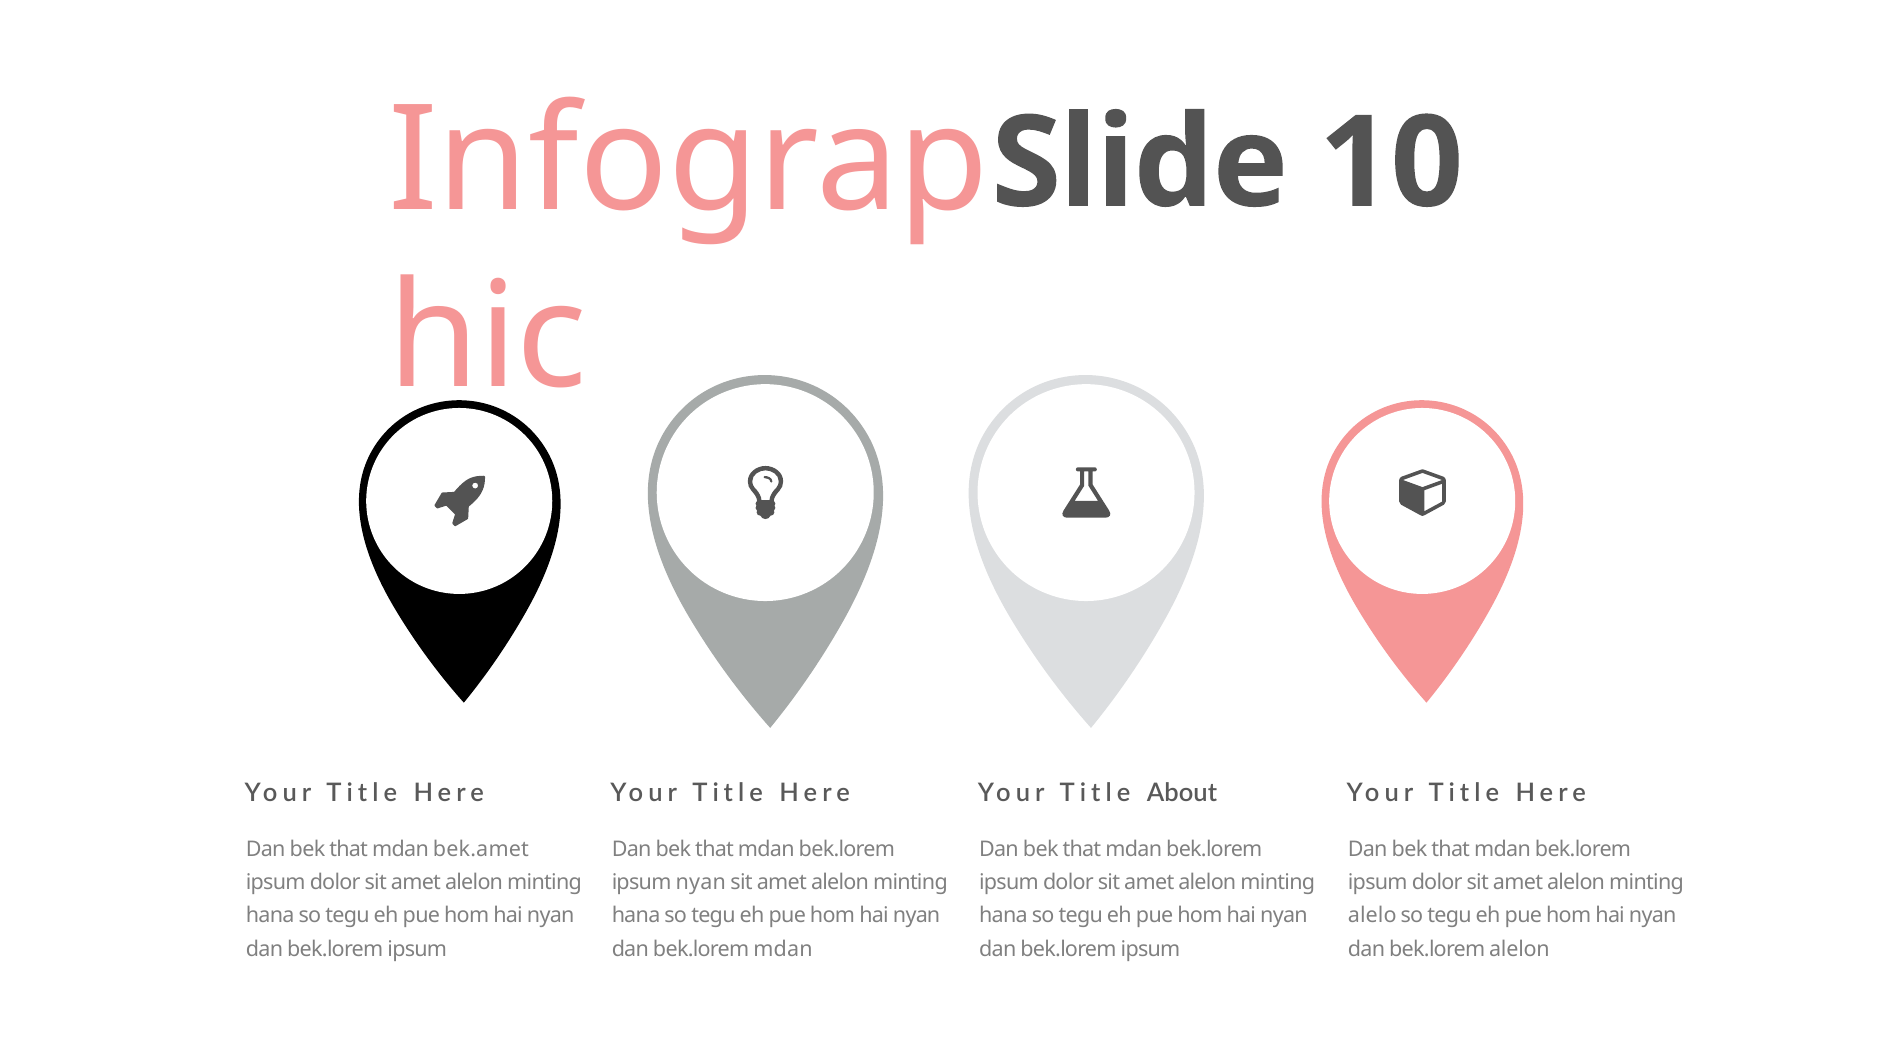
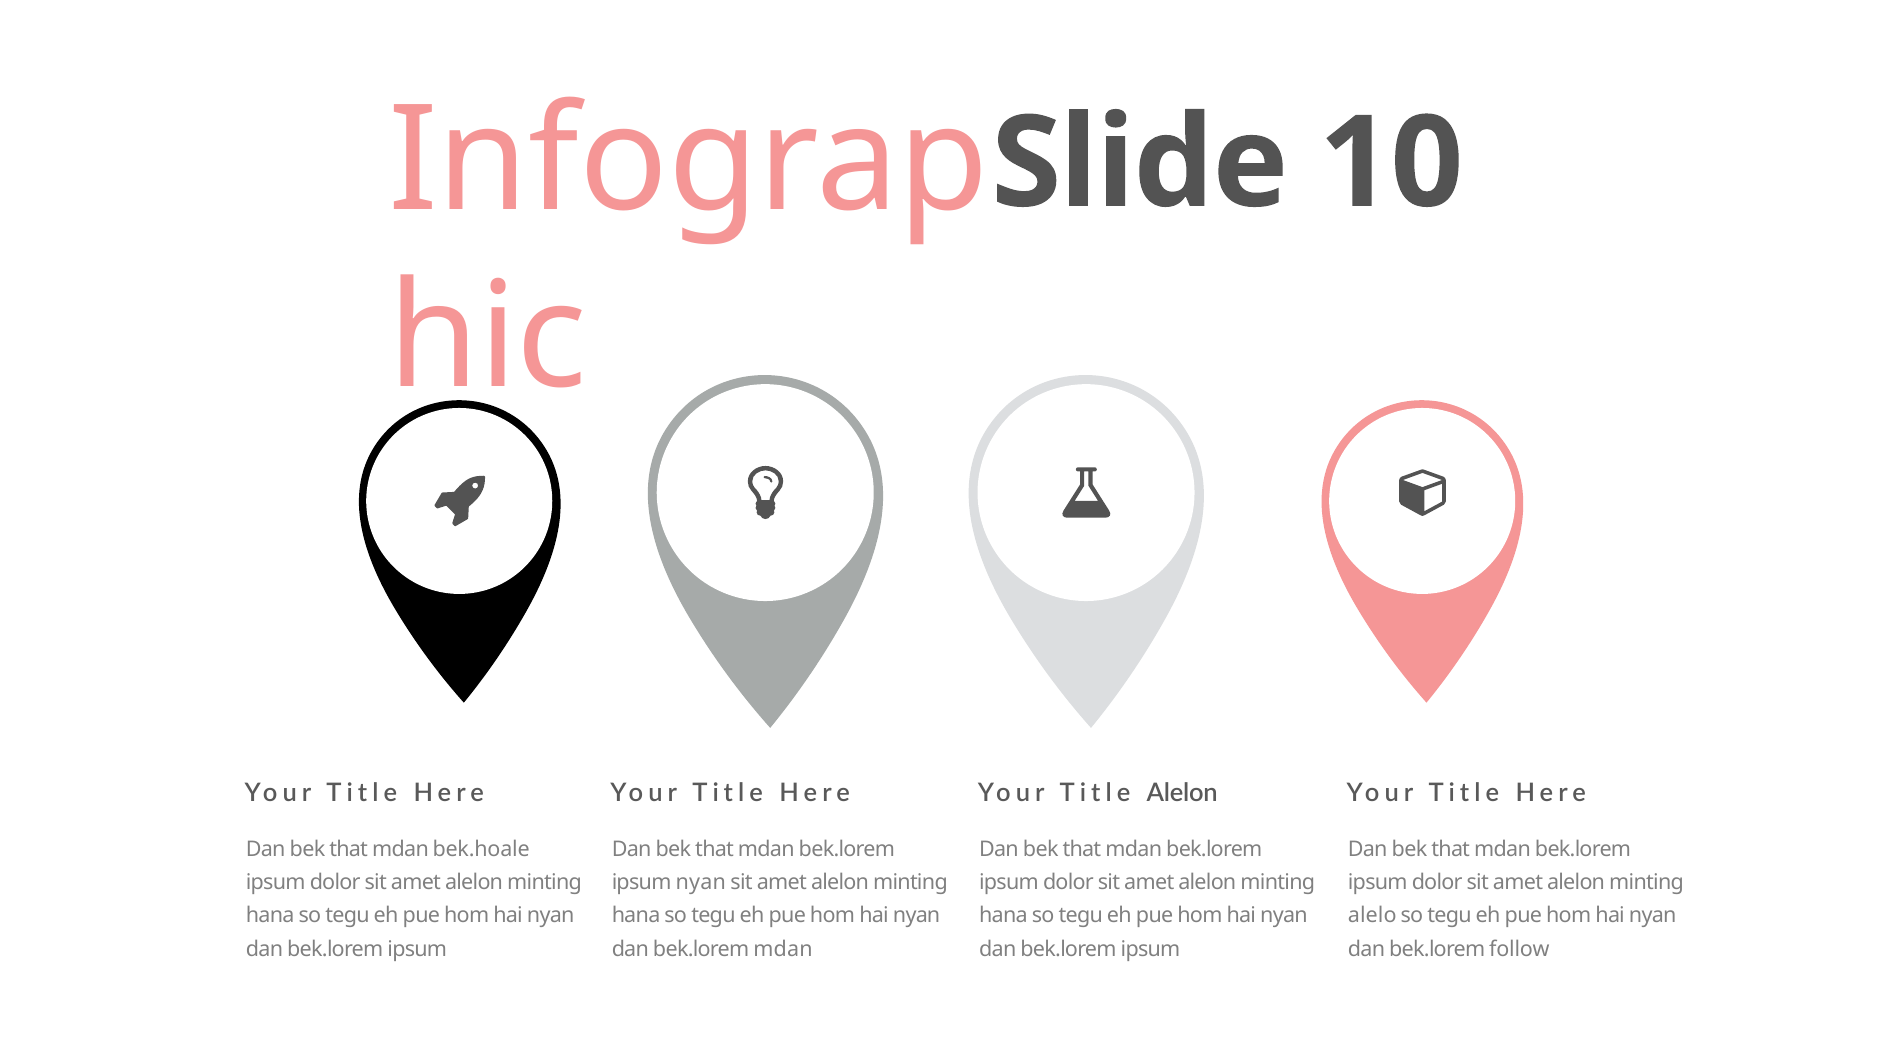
Title About: About -> Alelon
bek.amet: bek.amet -> bek.hoale
bek.lorem alelon: alelon -> follow
